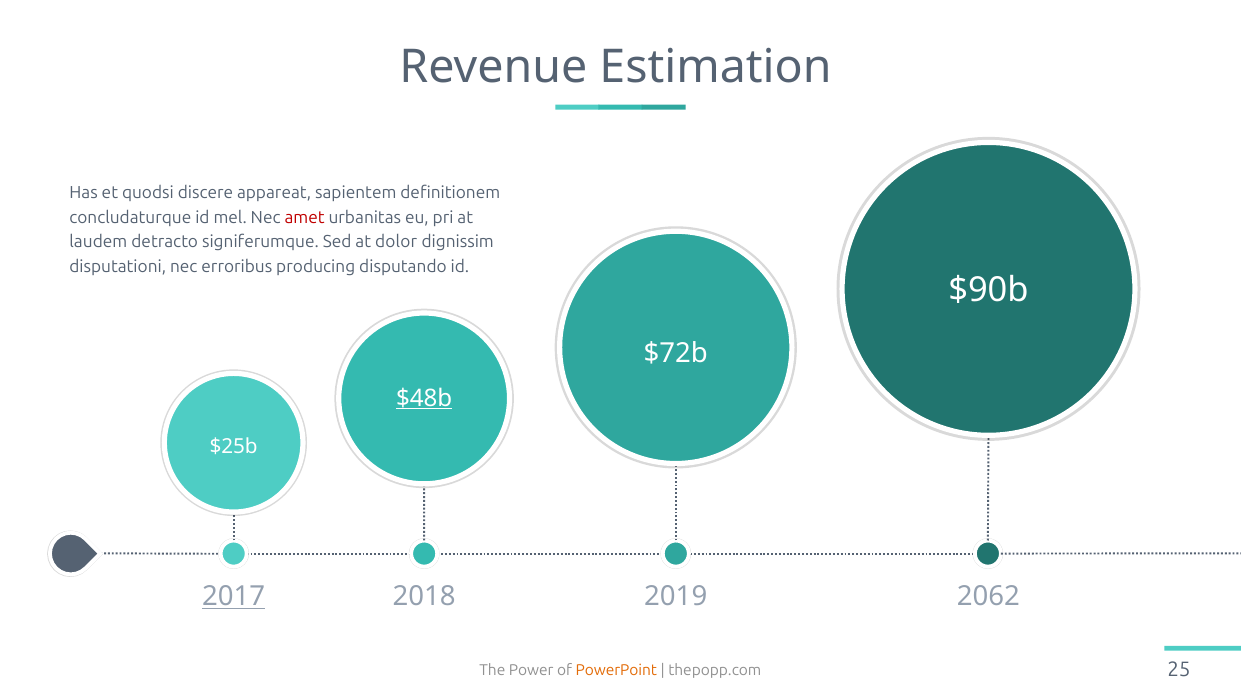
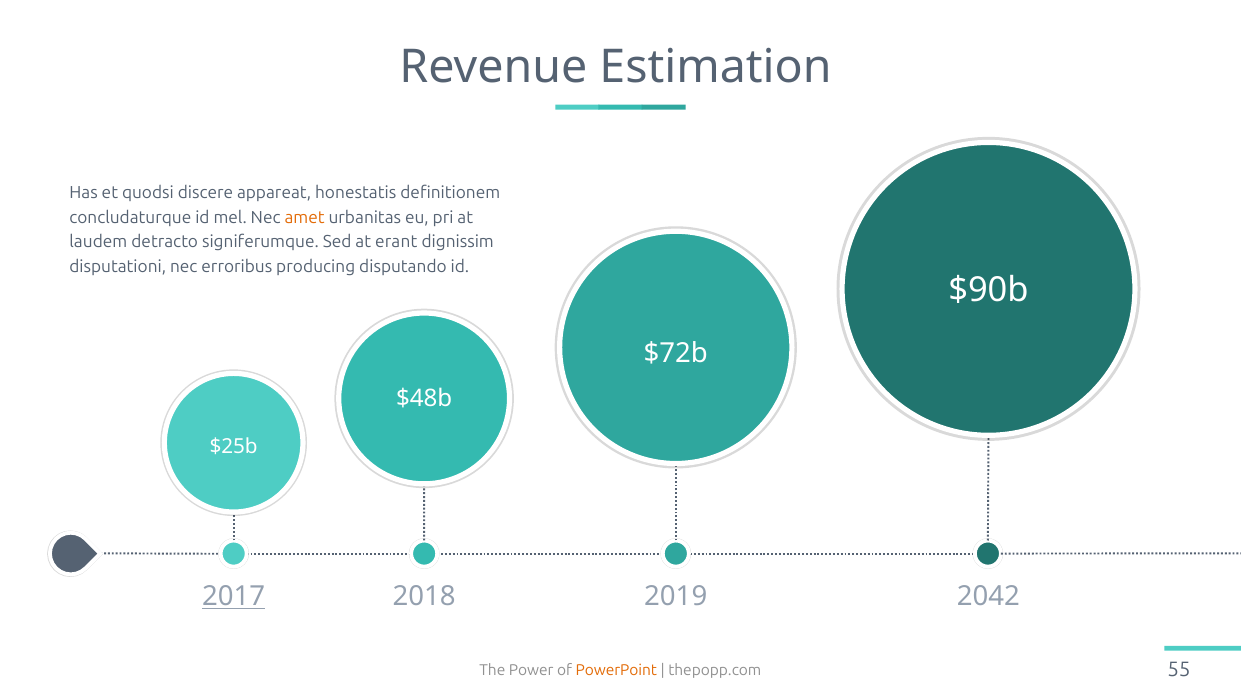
sapientem: sapientem -> honestatis
amet colour: red -> orange
dolor: dolor -> erant
$48b underline: present -> none
2062: 2062 -> 2042
25: 25 -> 55
